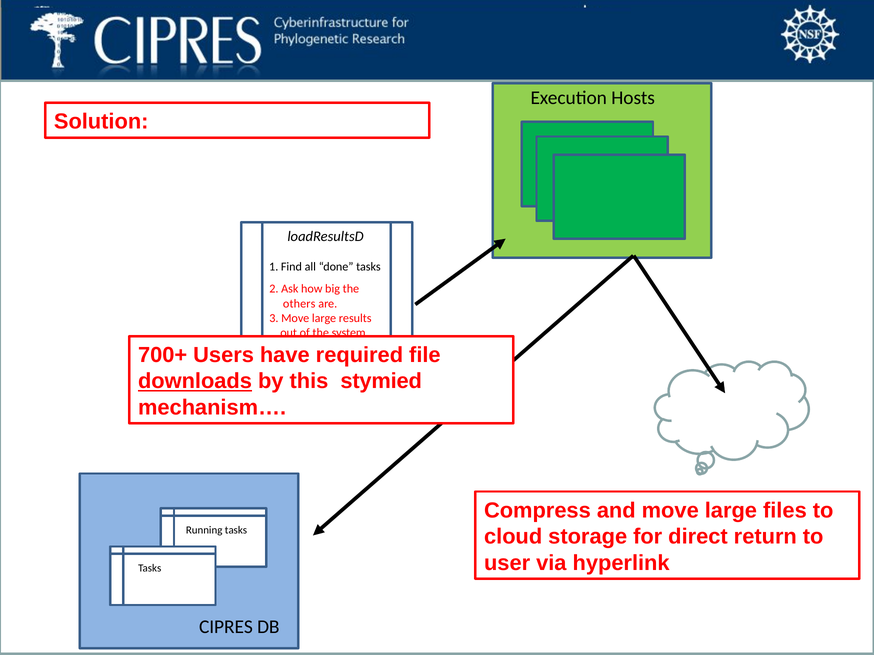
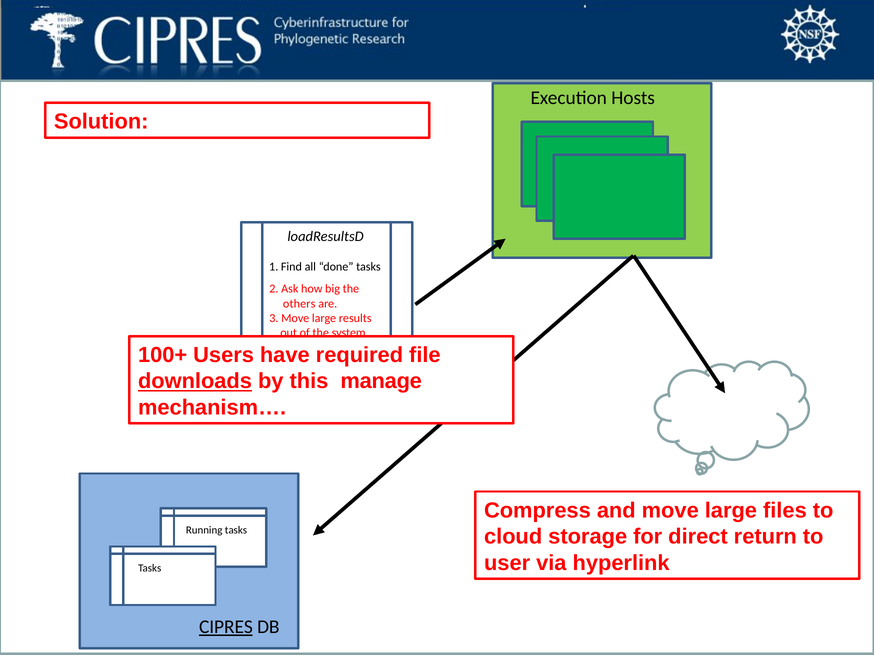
700+: 700+ -> 100+
stymied: stymied -> manage
CIPRES underline: none -> present
